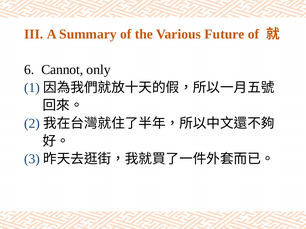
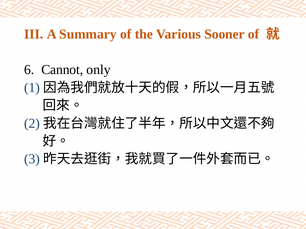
Future: Future -> Sooner
